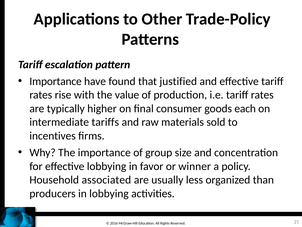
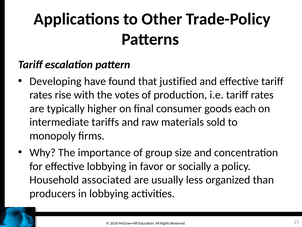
Importance at (56, 81): Importance -> Developing
value: value -> votes
incentives: incentives -> monopoly
winner: winner -> socially
